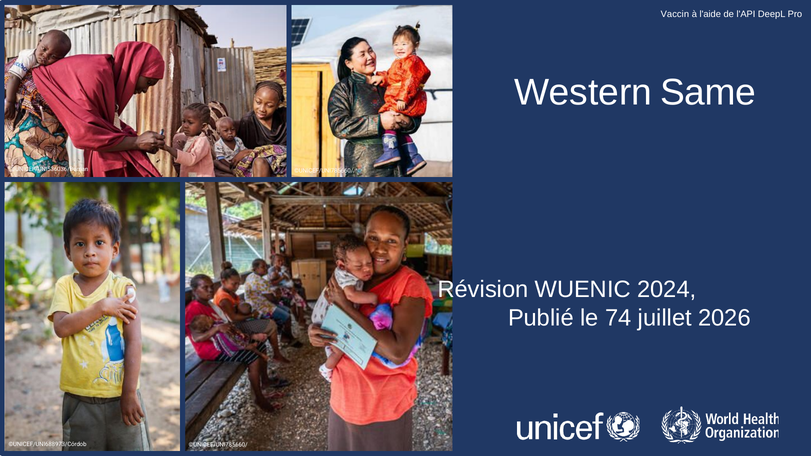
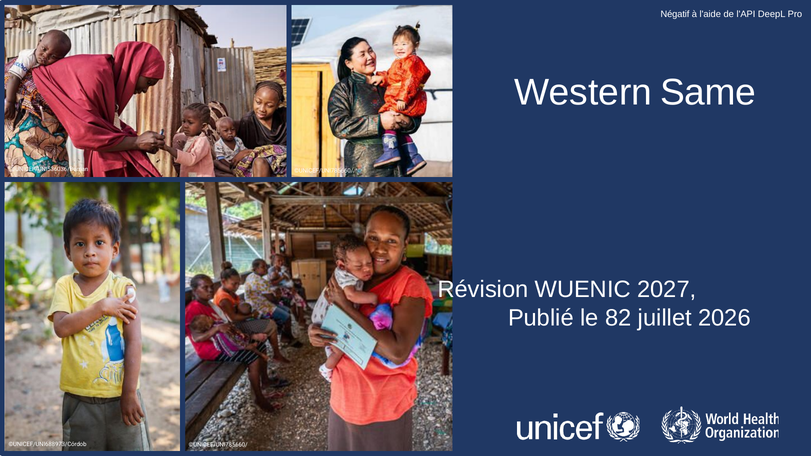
Vaccin: Vaccin -> Négatif
2024: 2024 -> 2027
74: 74 -> 82
